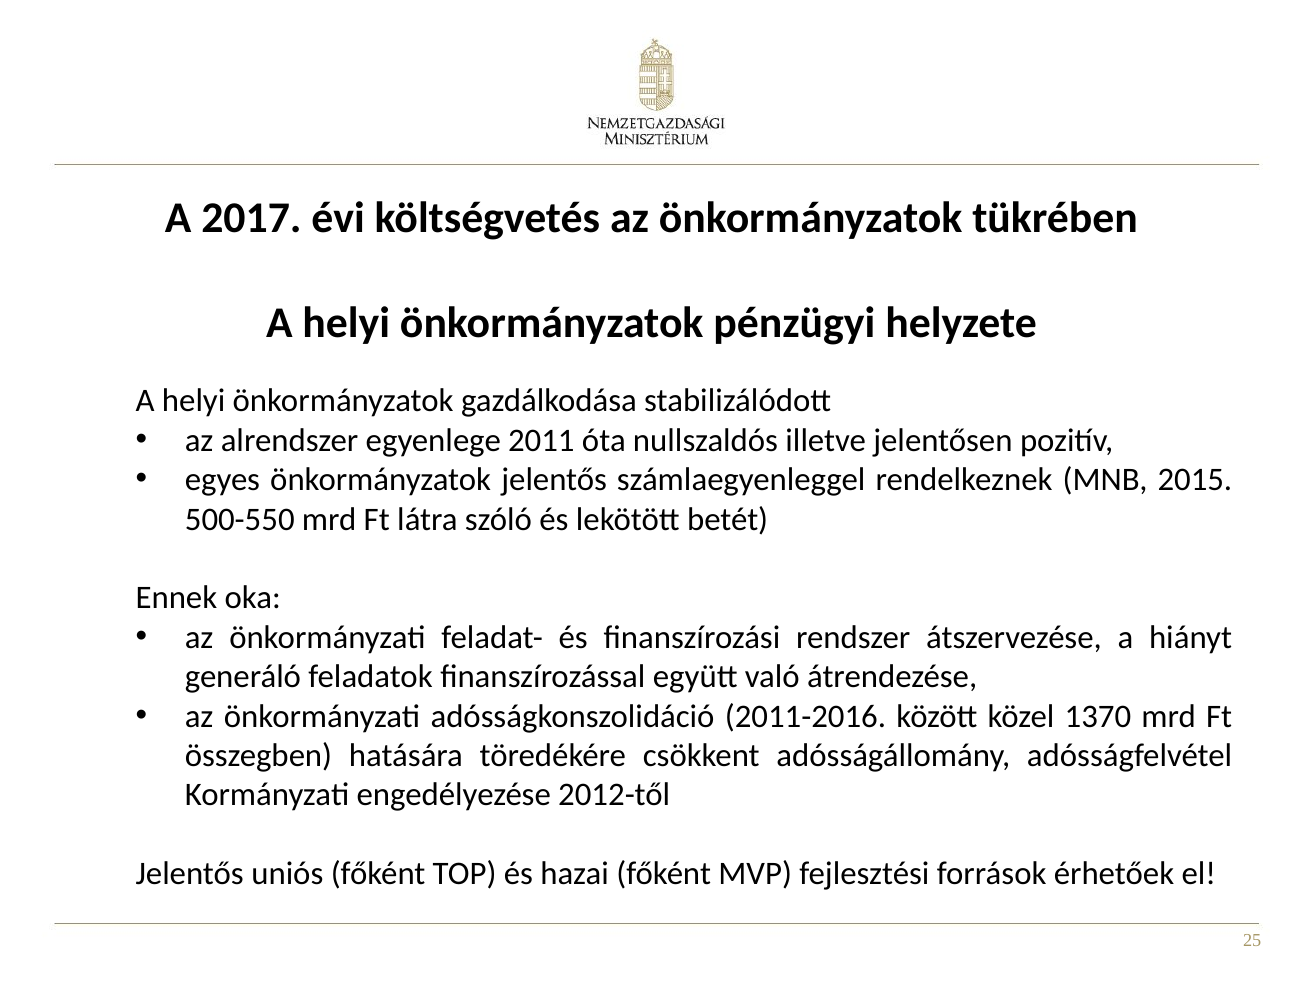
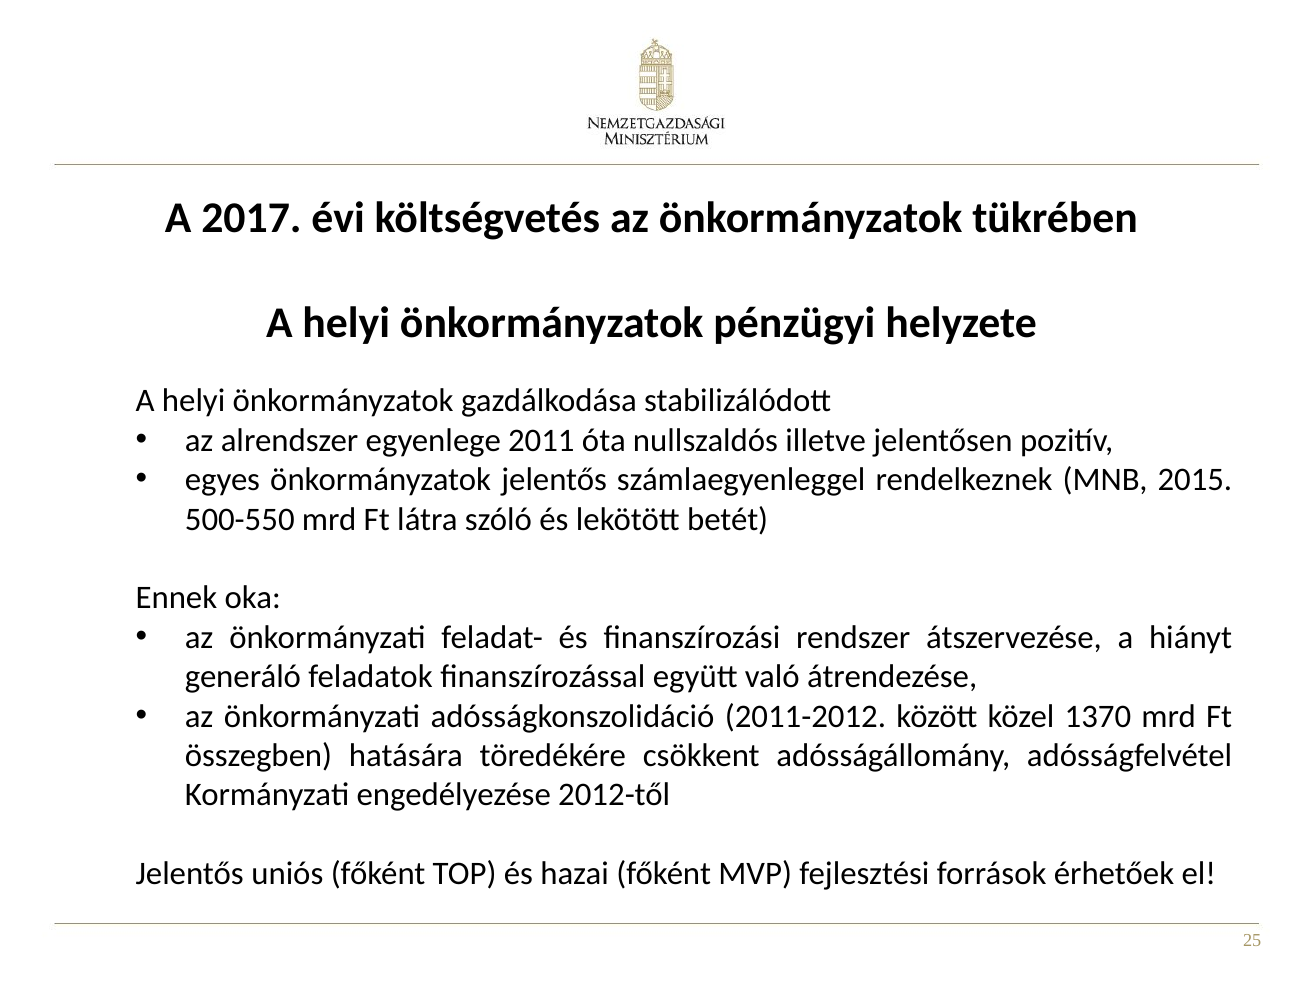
2011-2016: 2011-2016 -> 2011-2012
